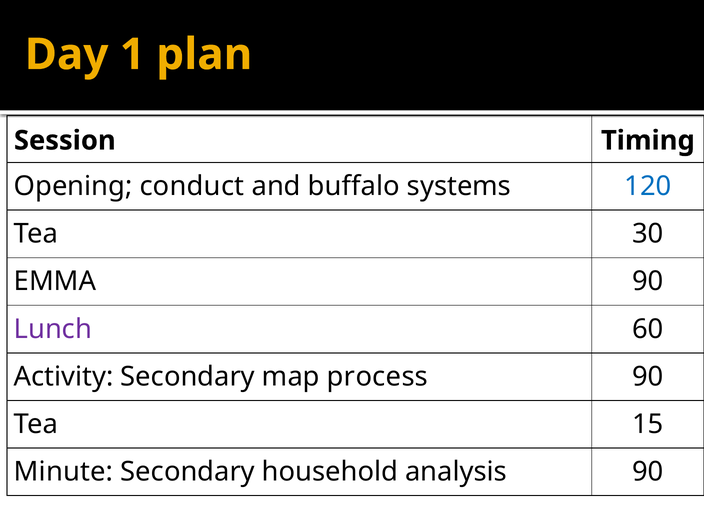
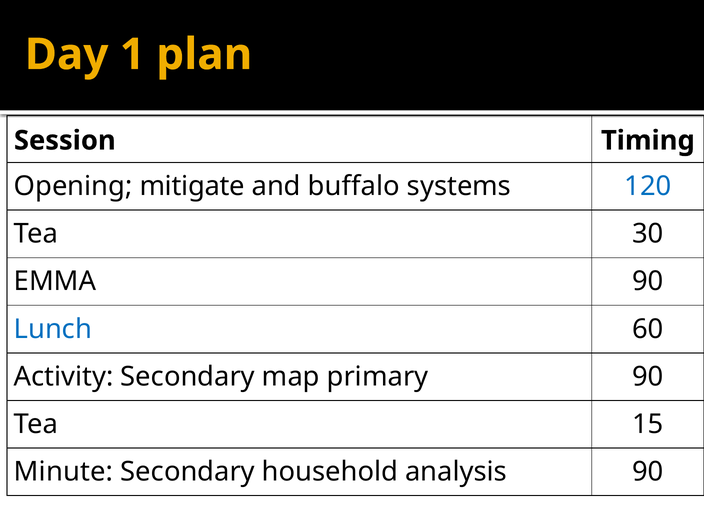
conduct: conduct -> mitigate
Lunch colour: purple -> blue
process: process -> primary
